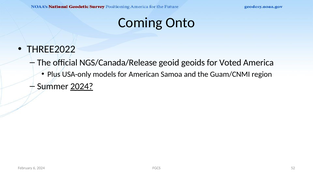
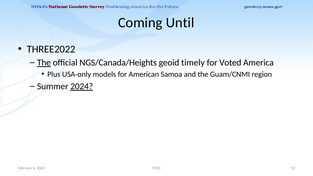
Onto: Onto -> Until
The at (44, 63) underline: none -> present
NGS/Canada/Release: NGS/Canada/Release -> NGS/Canada/Heights
geoids: geoids -> timely
